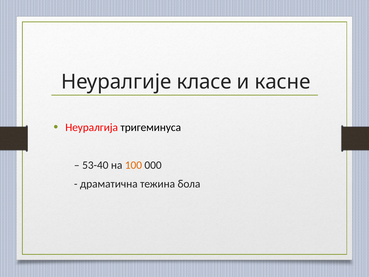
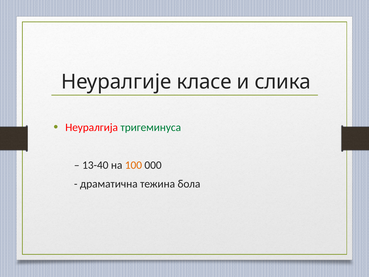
кaснe: кaснe -> слика
тригеминуса colour: black -> green
53-40: 53-40 -> 13-40
